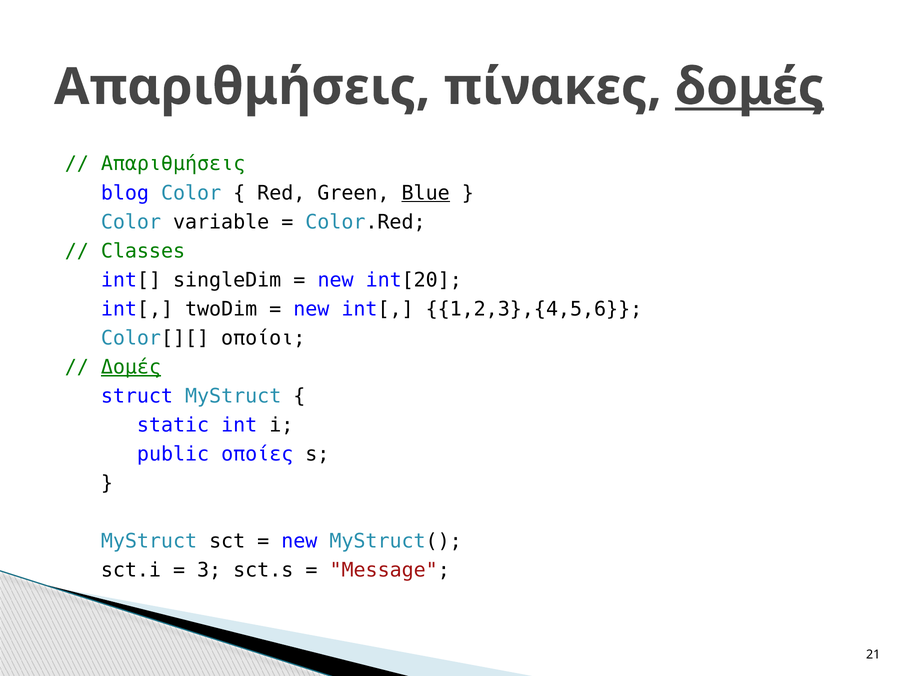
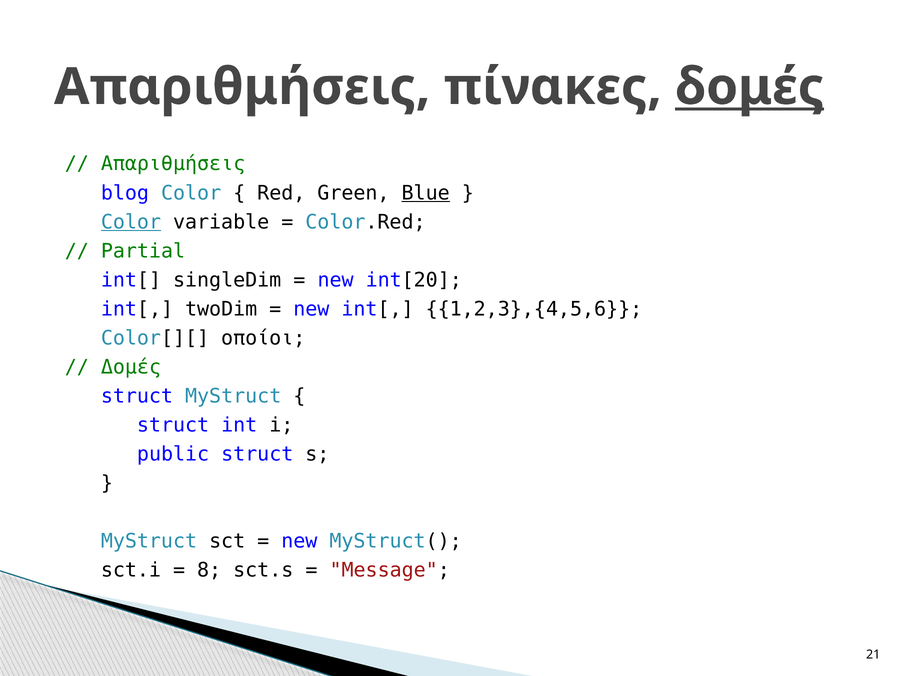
Color at (131, 222) underline: none -> present
Classes: Classes -> Partial
Δομές at (131, 367) underline: present -> none
static at (173, 425): static -> struct
public οποίες: οποίες -> struct
3: 3 -> 8
